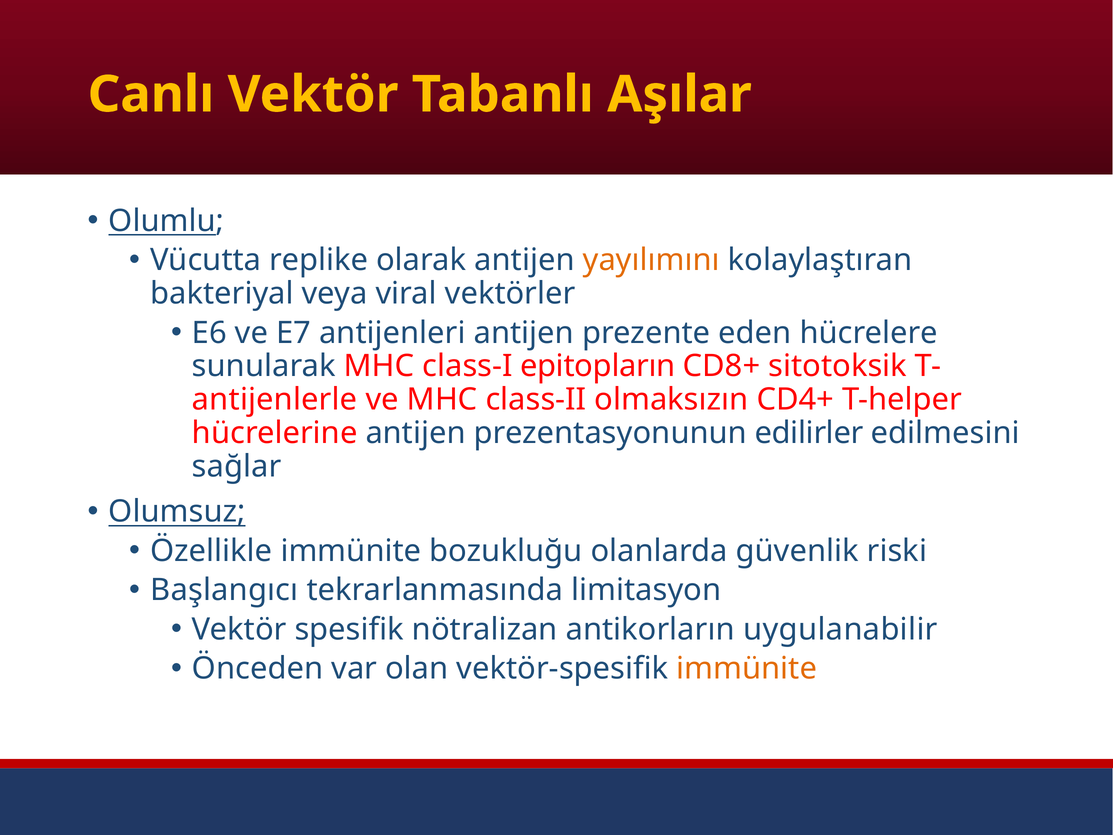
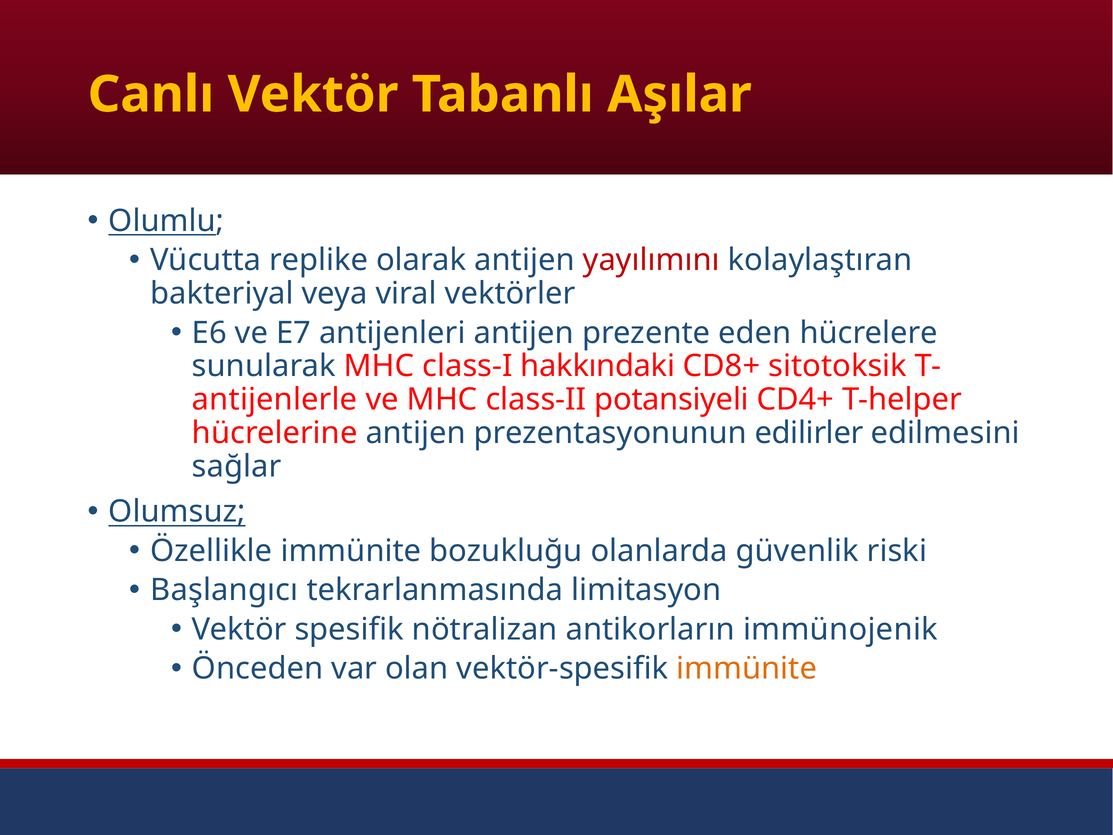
yayılımını colour: orange -> red
epitopların: epitopların -> hakkındaki
olmaksızın: olmaksızın -> potansiyeli
uygulanabilir: uygulanabilir -> immünojenik
